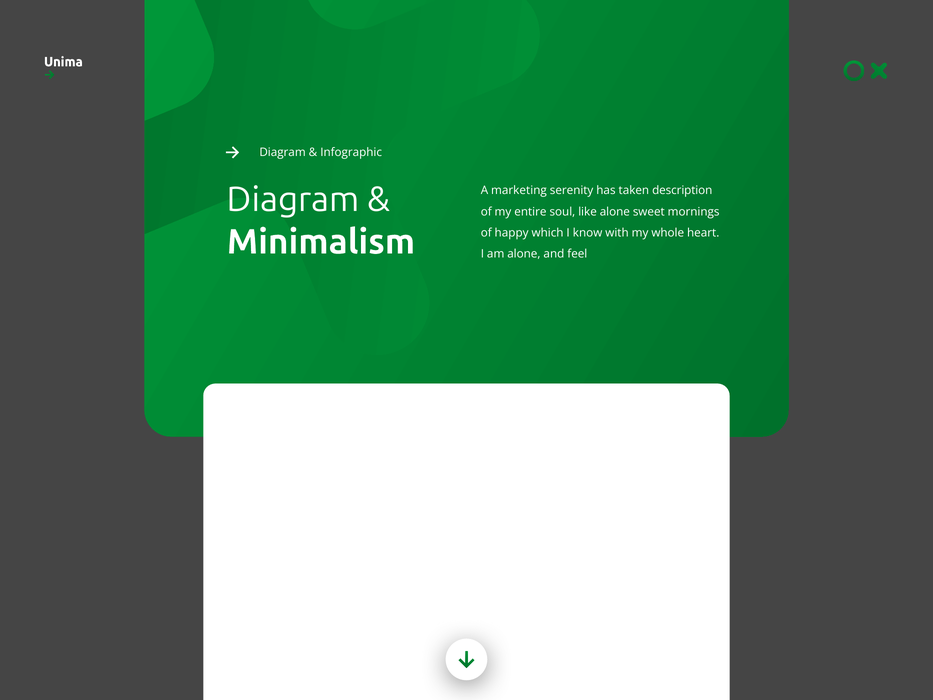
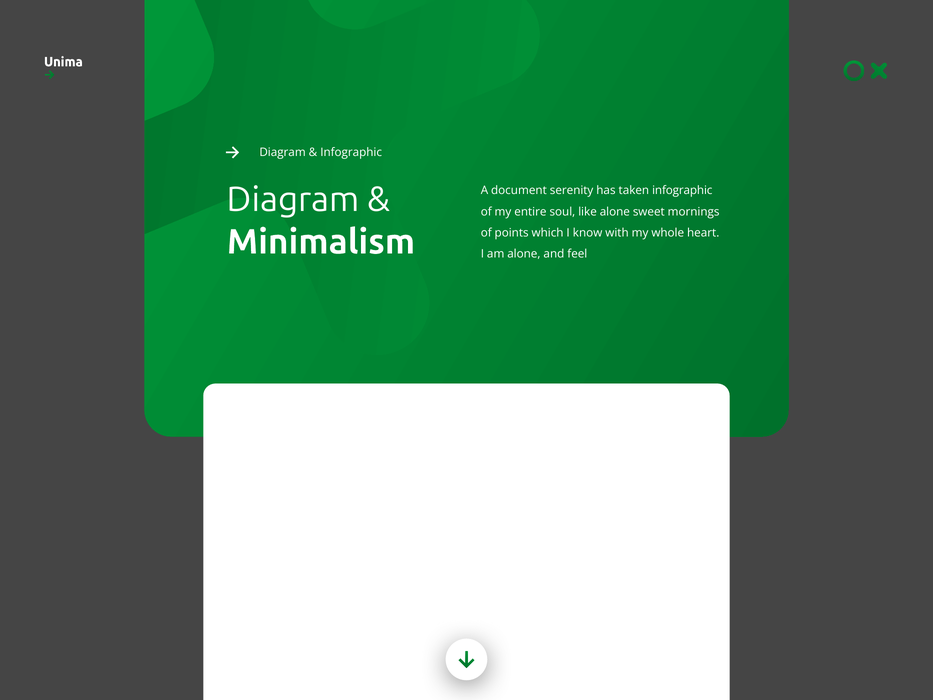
marketing: marketing -> document
taken description: description -> infographic
happy: happy -> points
